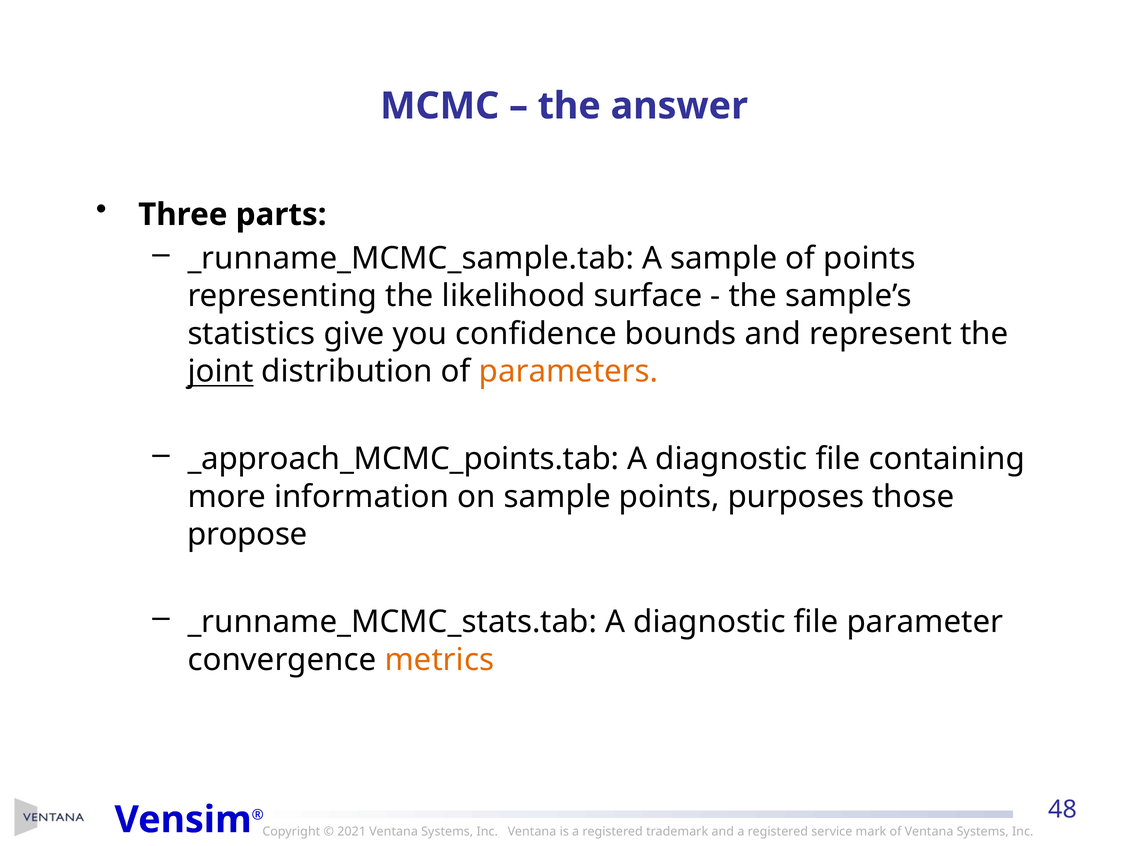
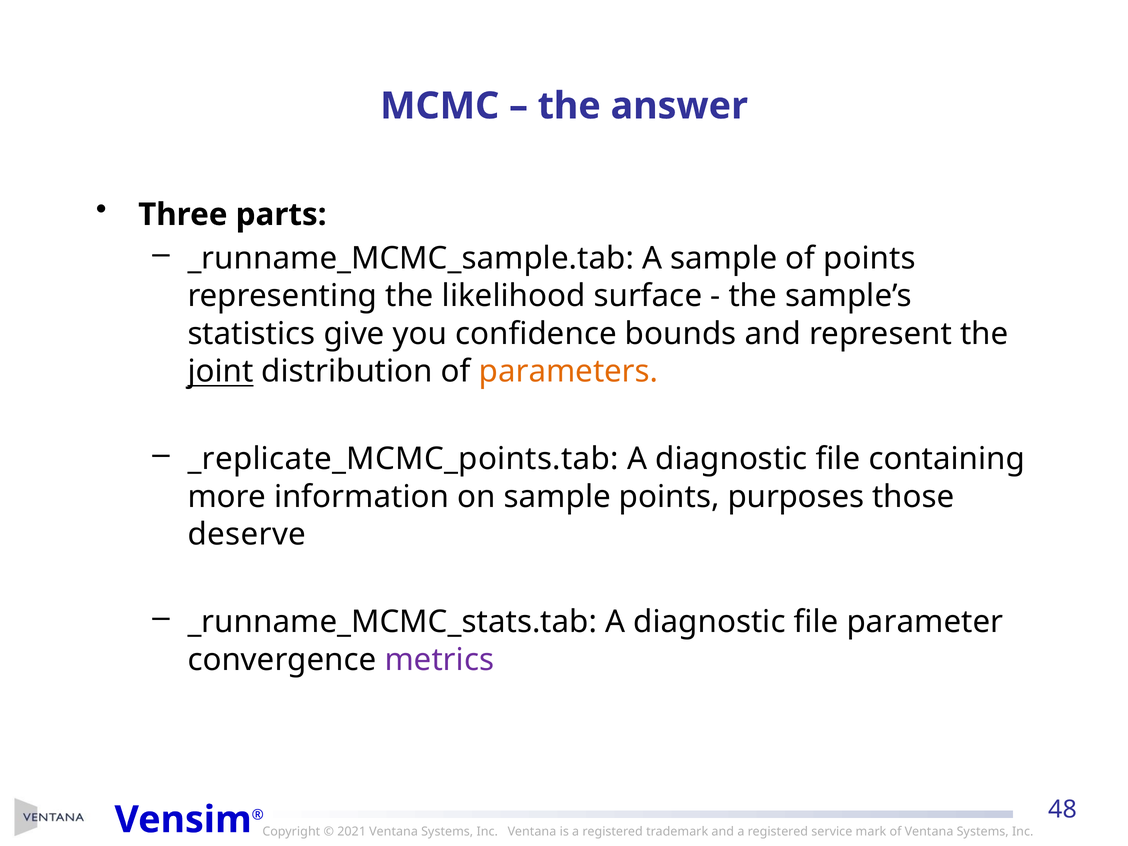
_approach_MCMC_points.tab: _approach_MCMC_points.tab -> _replicate_MCMC_points.tab
propose: propose -> deserve
metrics colour: orange -> purple
